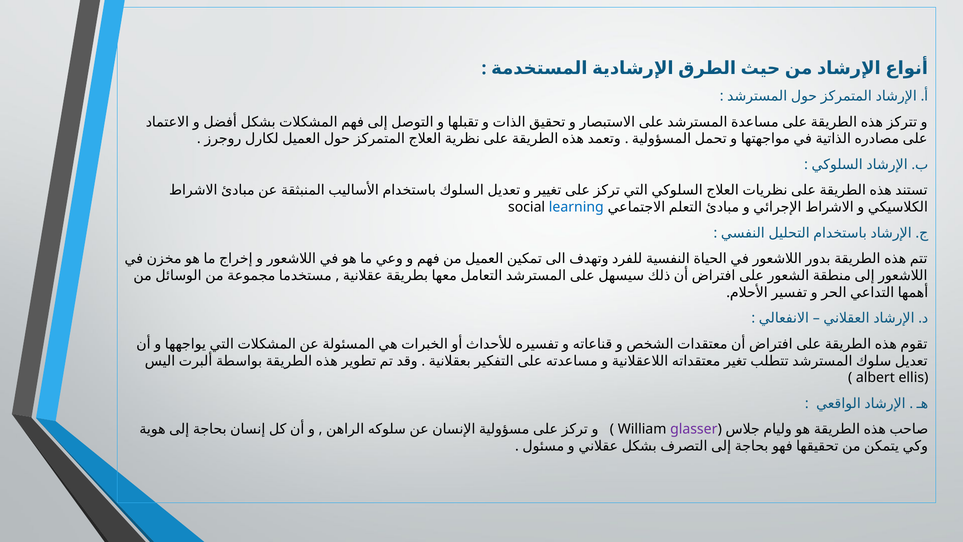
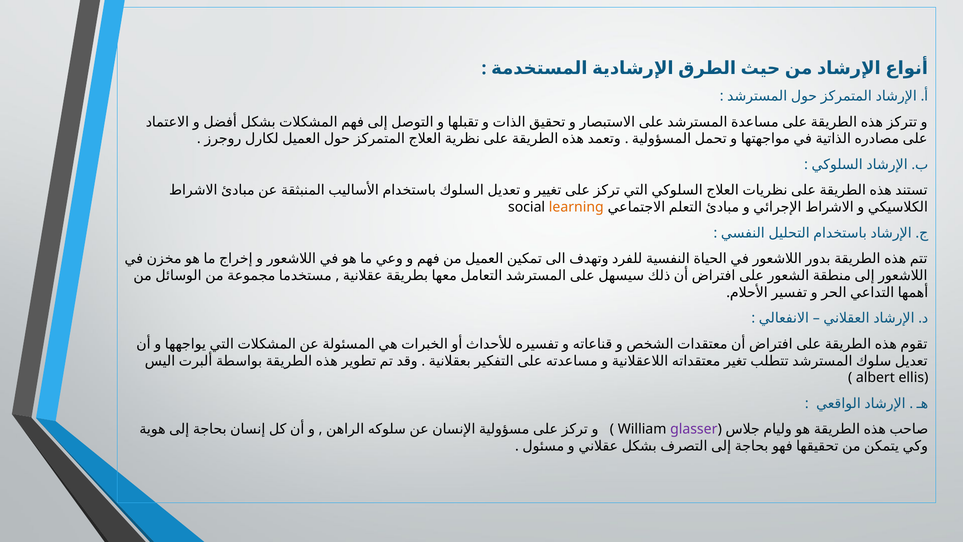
learning colour: blue -> orange
